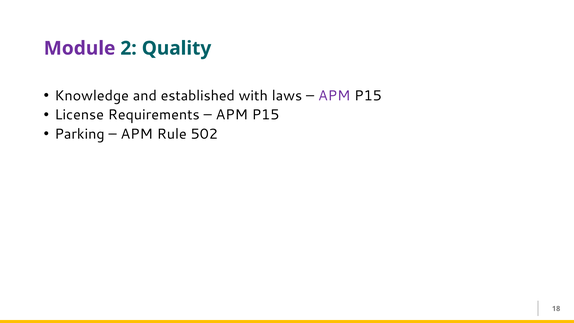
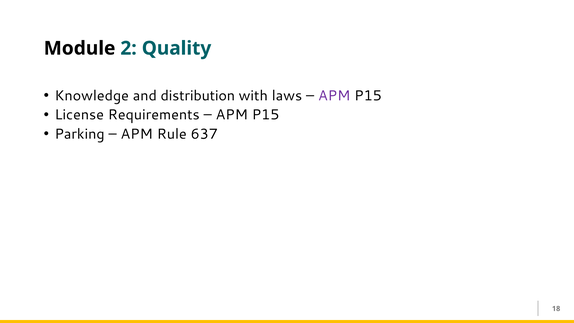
Module colour: purple -> black
established: established -> distribution
502: 502 -> 637
